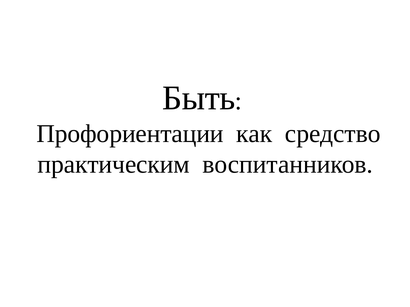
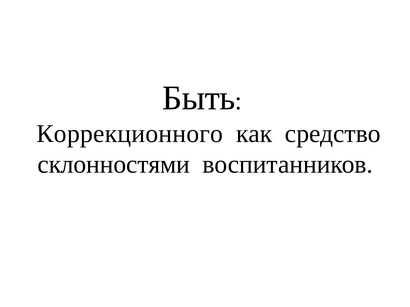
Профориентации: Профориентации -> Коррекционного
практическим: практическим -> склонностями
